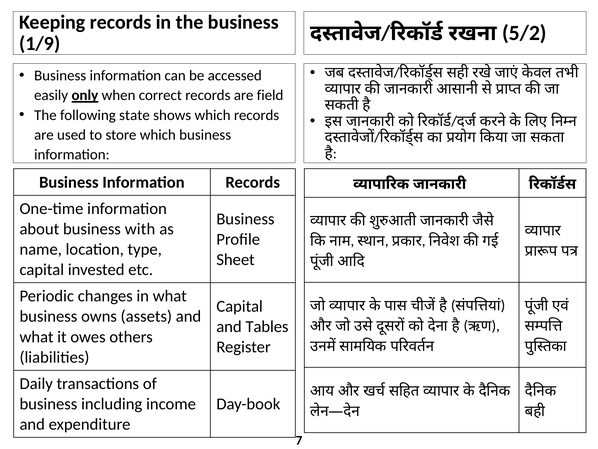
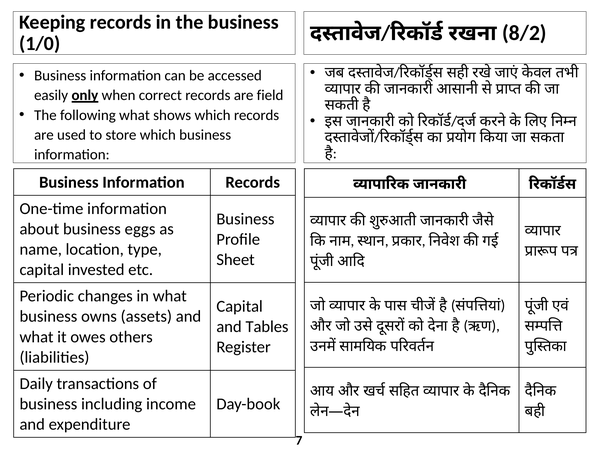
5/2: 5/2 -> 8/2
1/9: 1/9 -> 1/0
following state: state -> what
with: with -> eggs
